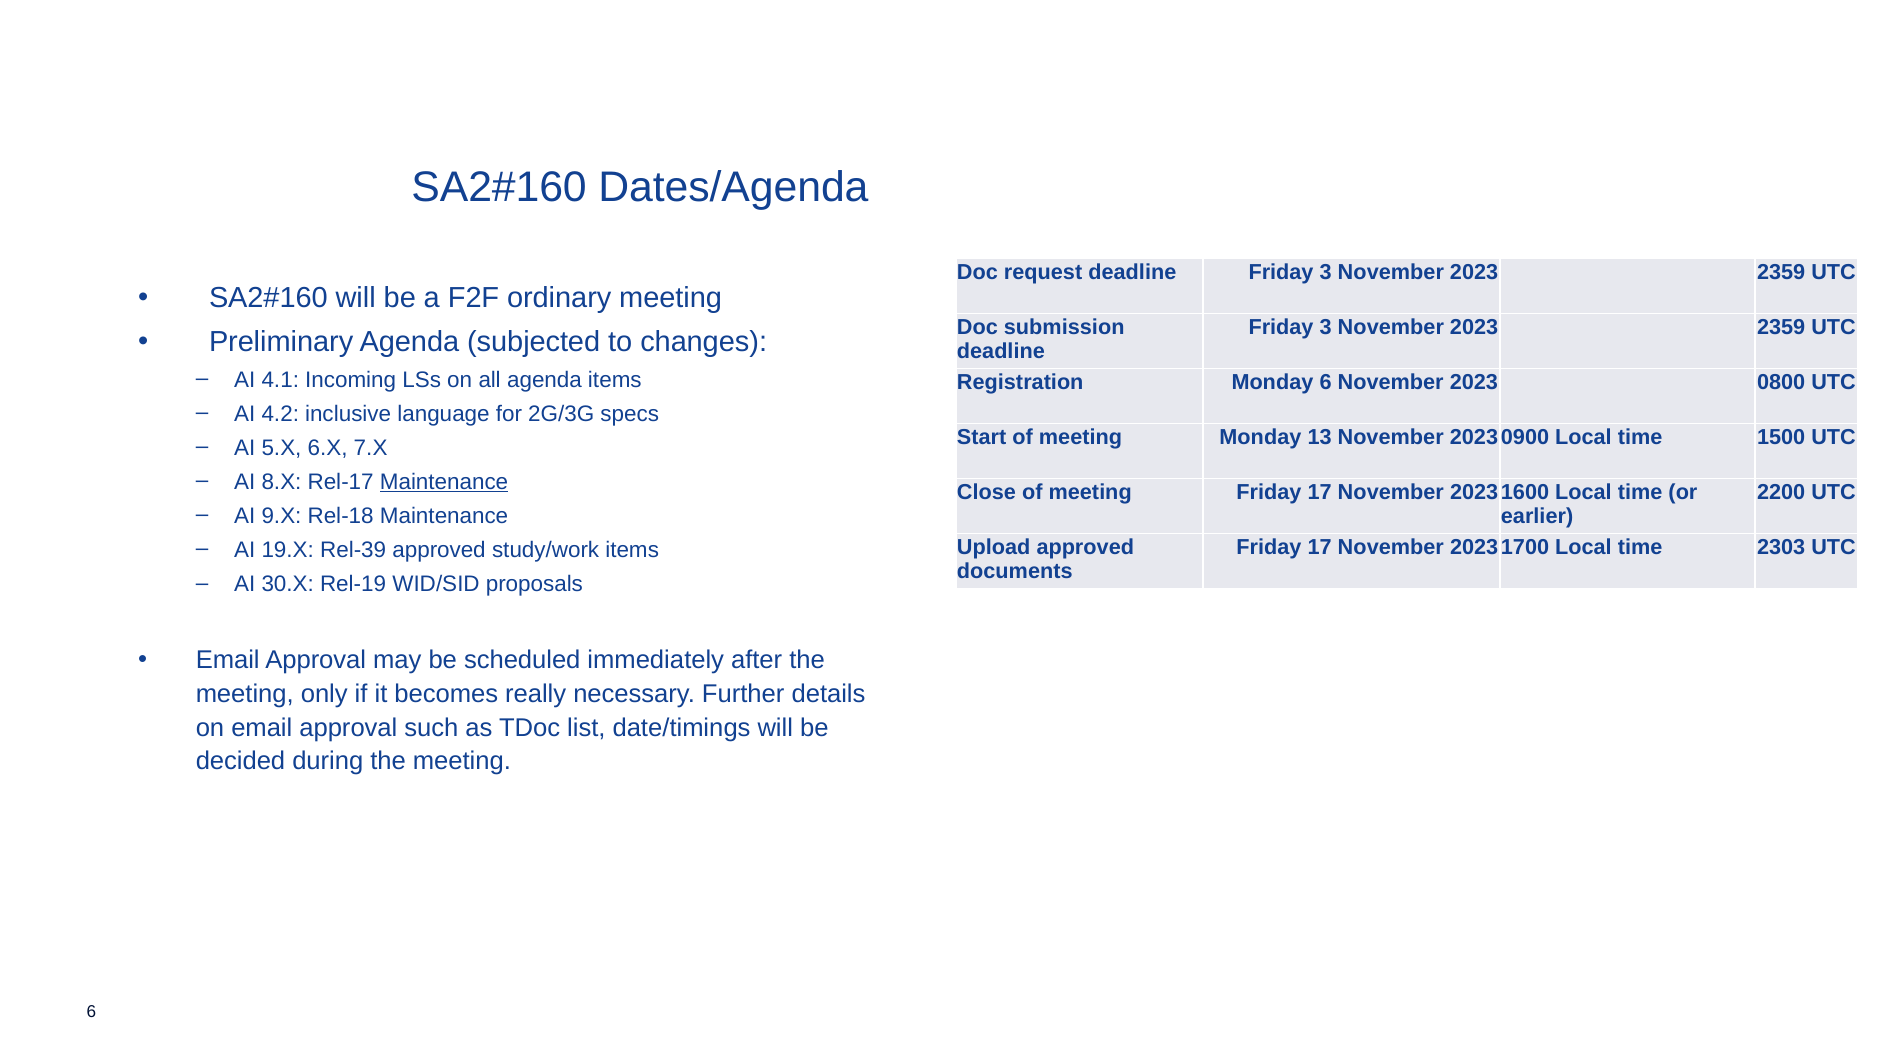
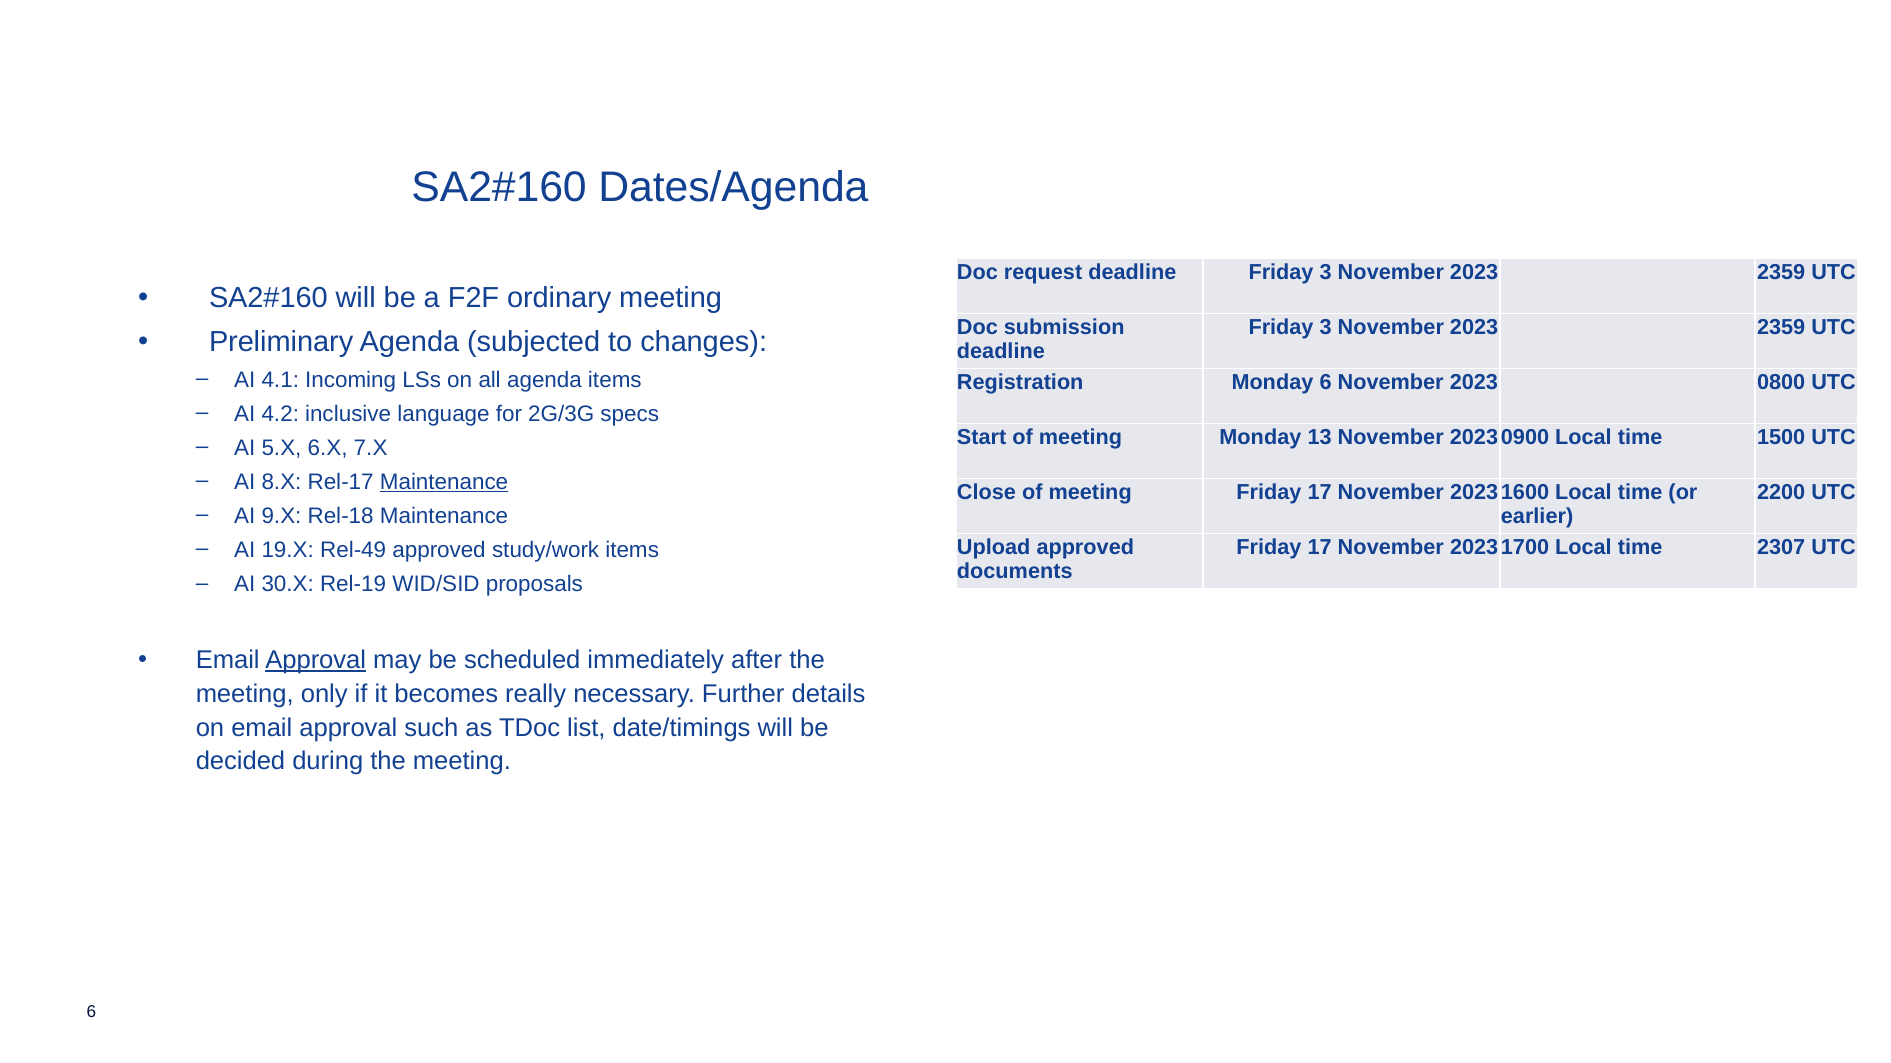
2303: 2303 -> 2307
Rel-39: Rel-39 -> Rel-49
Approval at (316, 660) underline: none -> present
